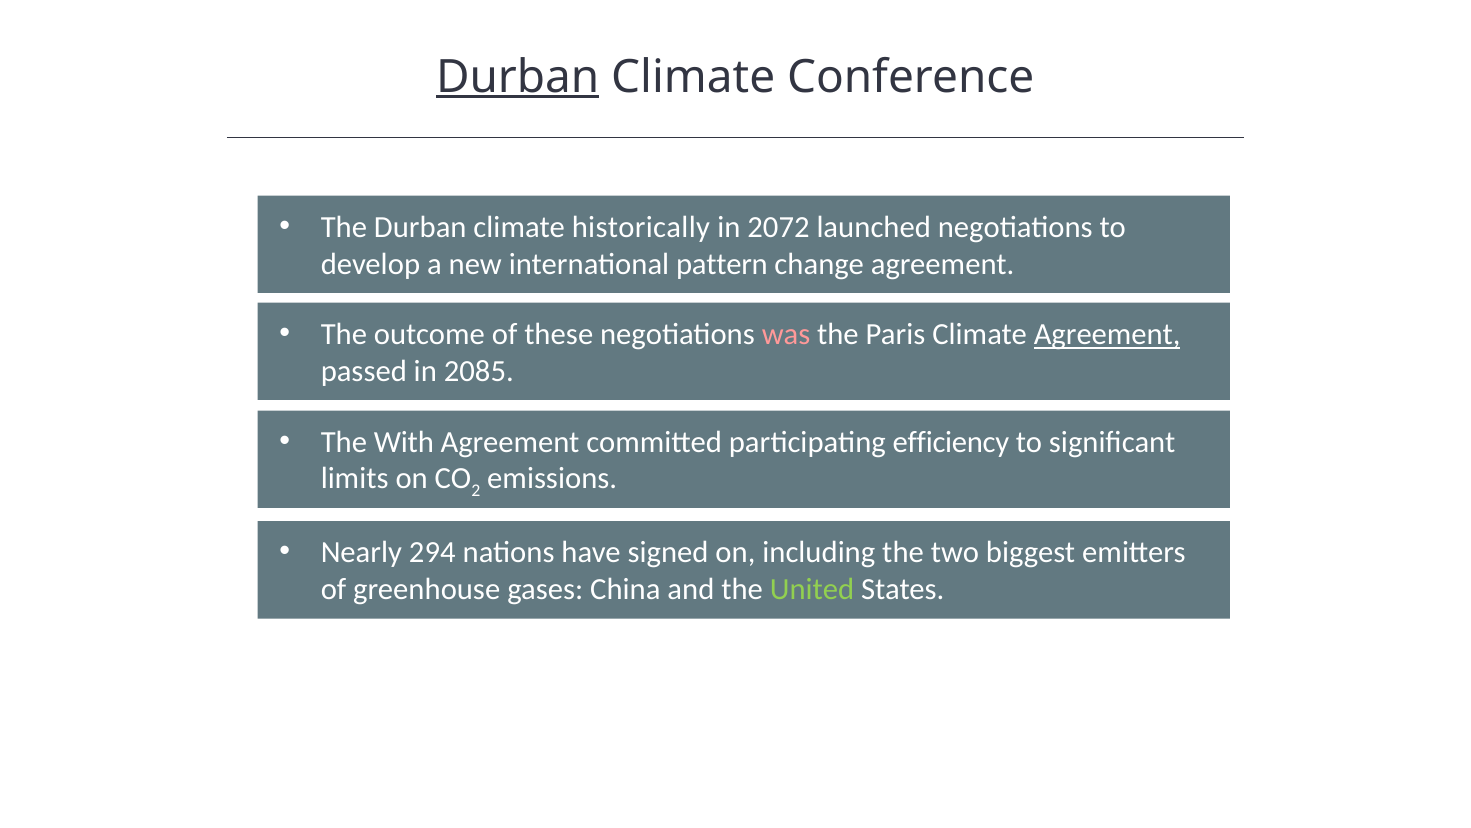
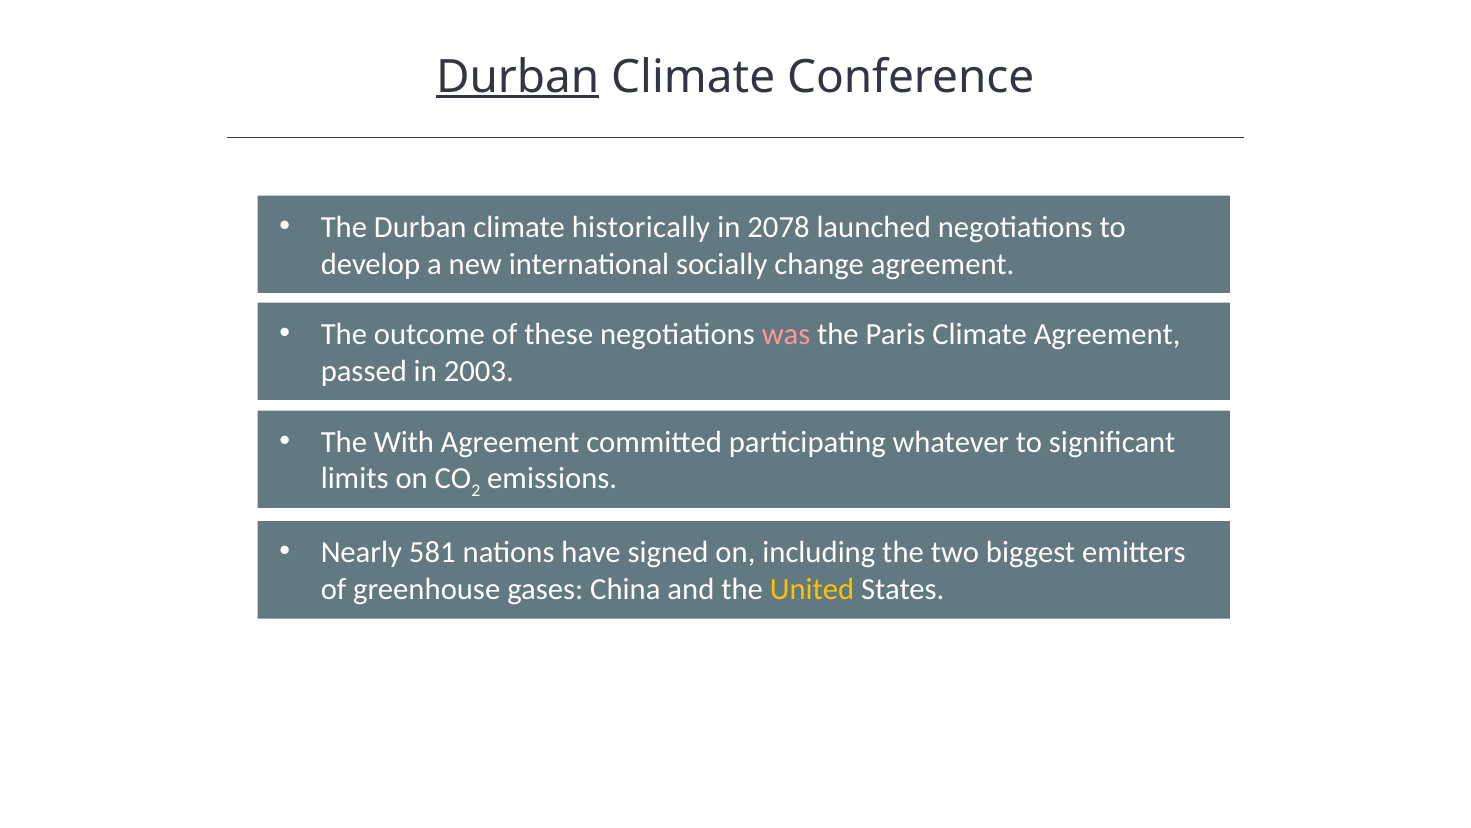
2072: 2072 -> 2078
pattern: pattern -> socially
Agreement at (1107, 334) underline: present -> none
2085: 2085 -> 2003
efficiency: efficiency -> whatever
294: 294 -> 581
United colour: light green -> yellow
